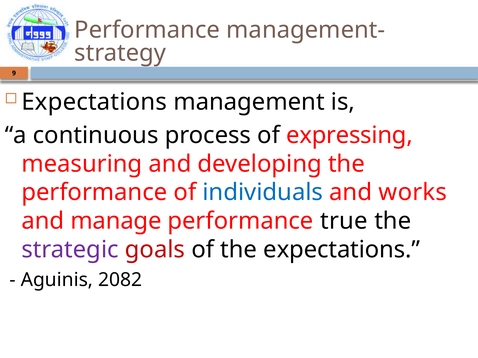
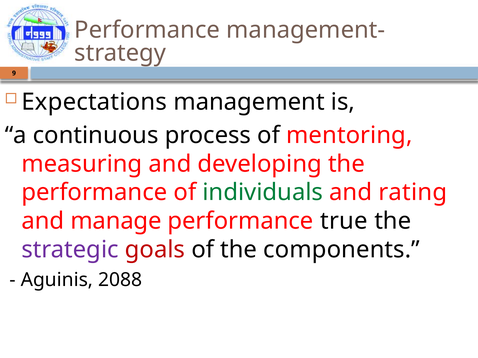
expressing: expressing -> mentoring
individuals colour: blue -> green
works: works -> rating
the expectations: expectations -> components
2082: 2082 -> 2088
